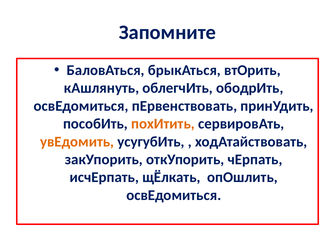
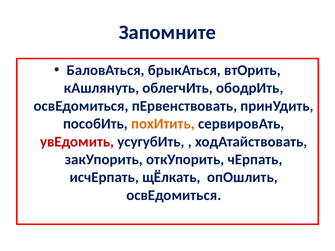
увЕдомить colour: orange -> red
